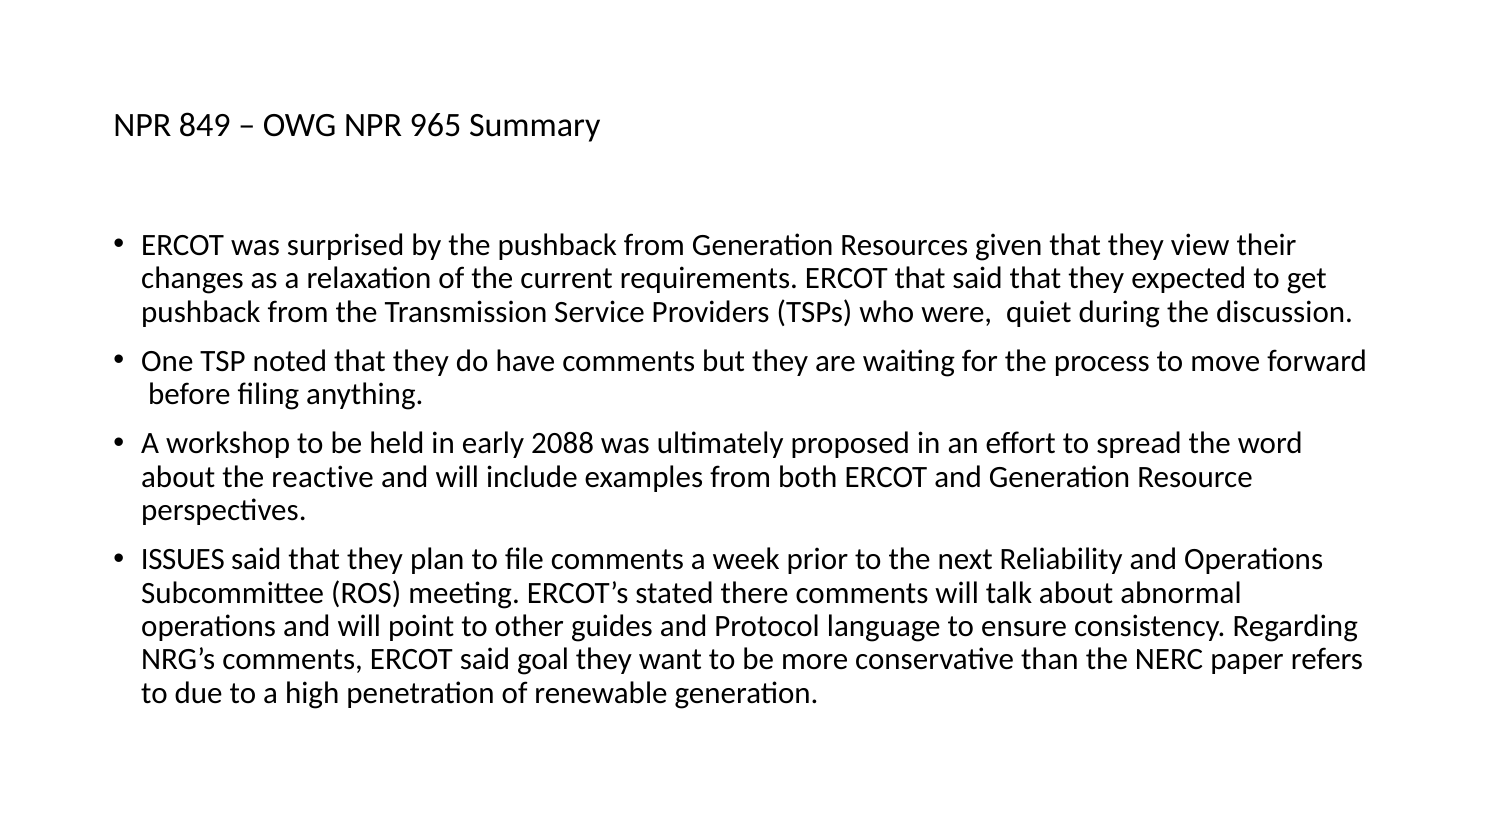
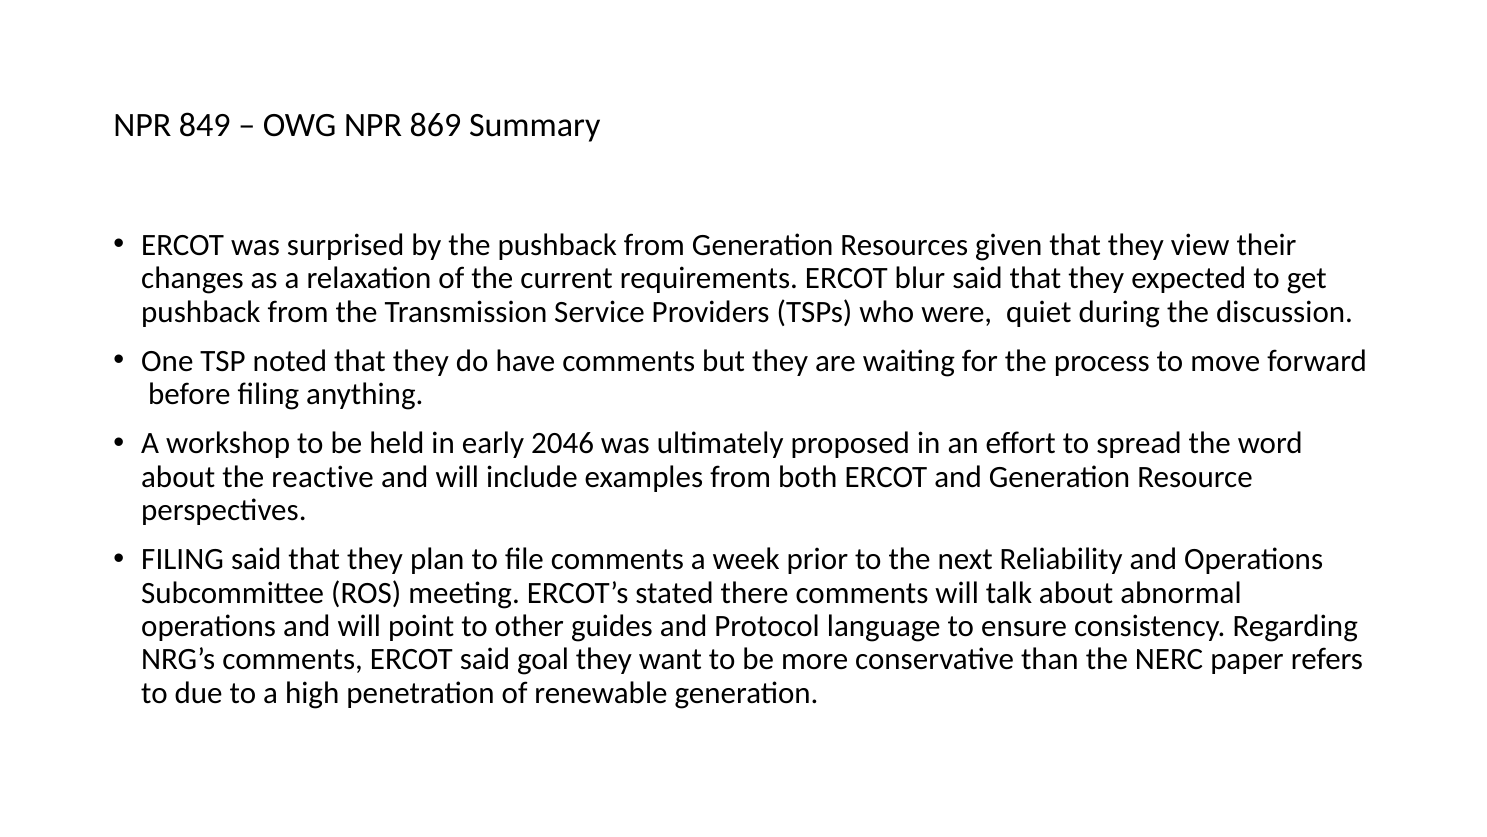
965: 965 -> 869
ERCOT that: that -> blur
2088: 2088 -> 2046
ISSUES at (183, 559): ISSUES -> FILING
